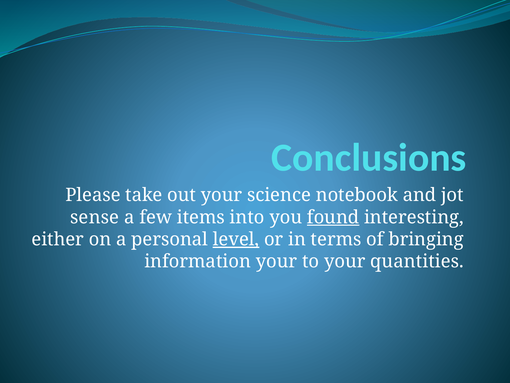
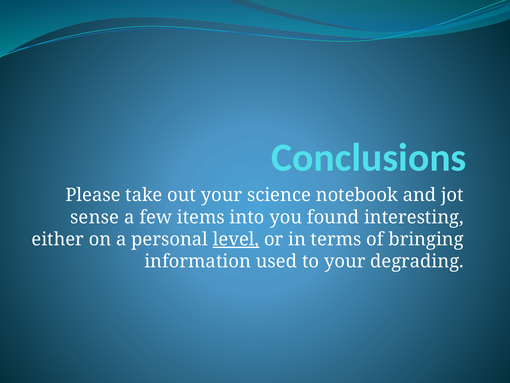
found underline: present -> none
information your: your -> used
quantities: quantities -> degrading
